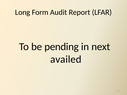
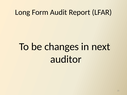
pending: pending -> changes
availed: availed -> auditor
